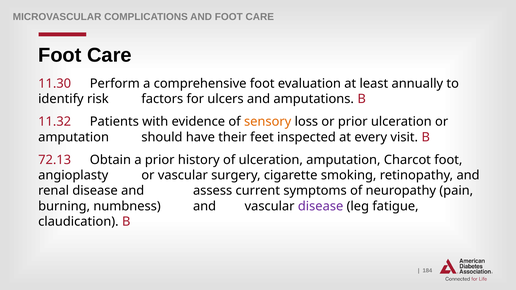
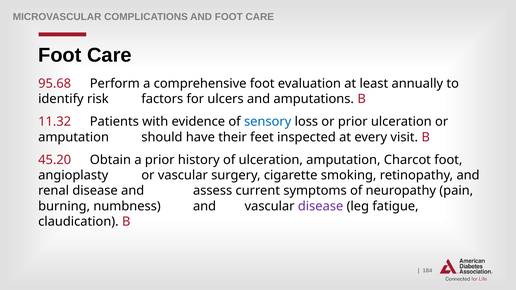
11.30: 11.30 -> 95.68
sensory colour: orange -> blue
72.13: 72.13 -> 45.20
